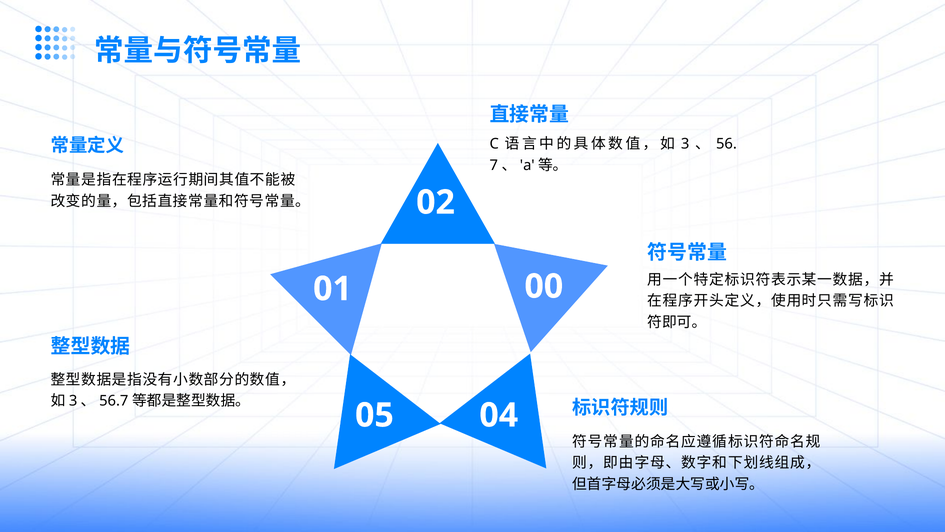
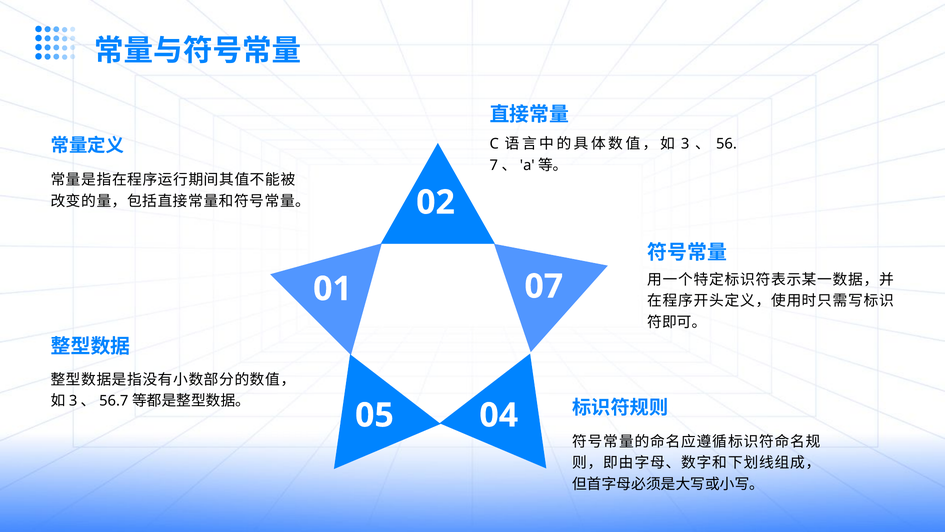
00: 00 -> 07
